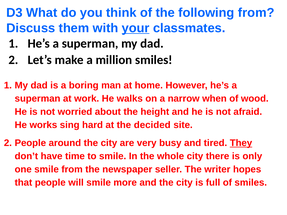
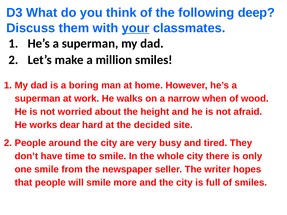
following from: from -> deep
sing: sing -> dear
They underline: present -> none
